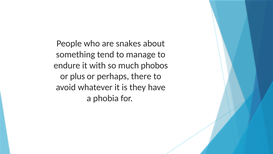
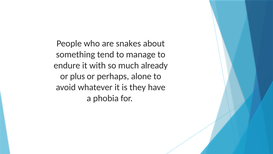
phobos: phobos -> already
there: there -> alone
